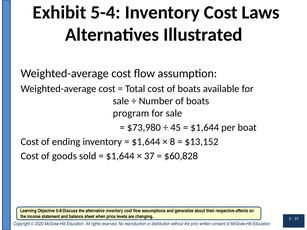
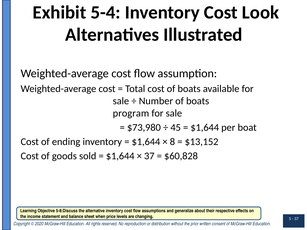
Laws: Laws -> Look
